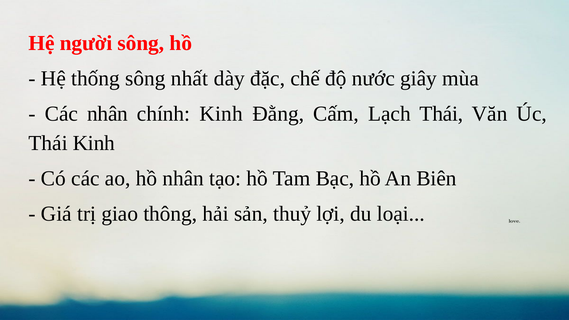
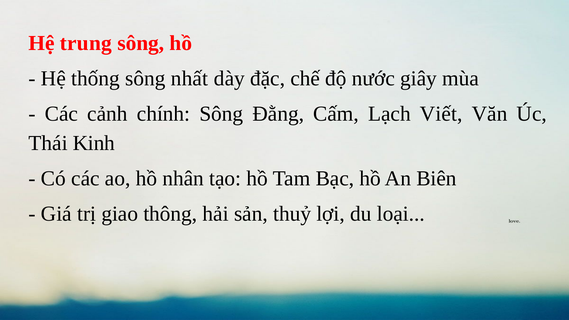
người: người -> trung
Các nhân: nhân -> cảnh
chính Kinh: Kinh -> Sông
Lạch Thái: Thái -> Viết
